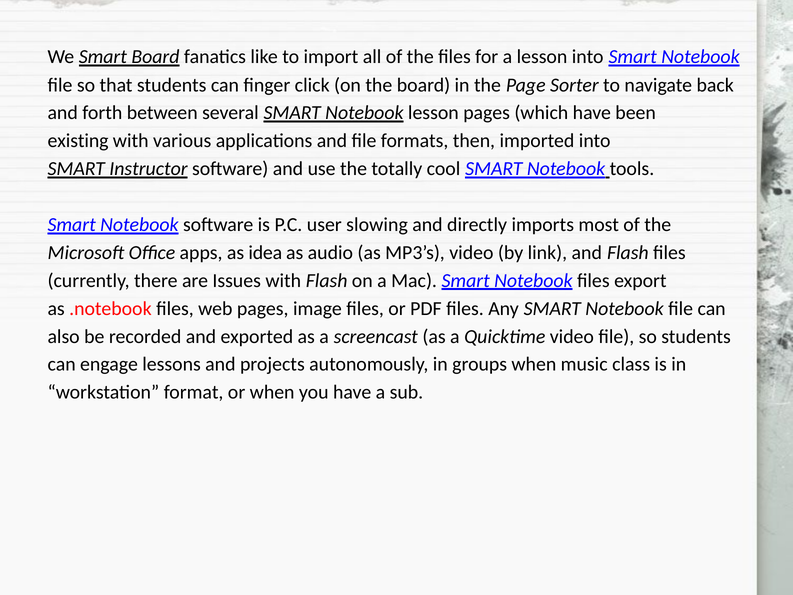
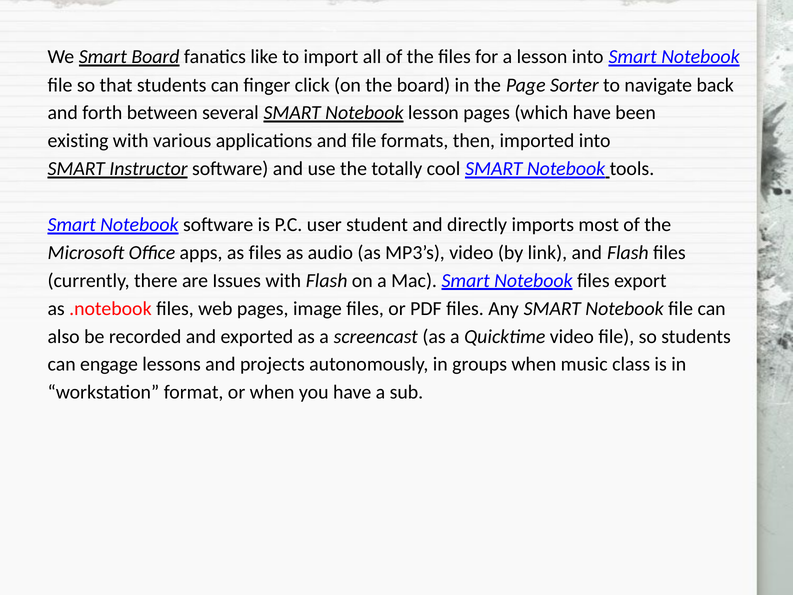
slowing: slowing -> student
as idea: idea -> files
